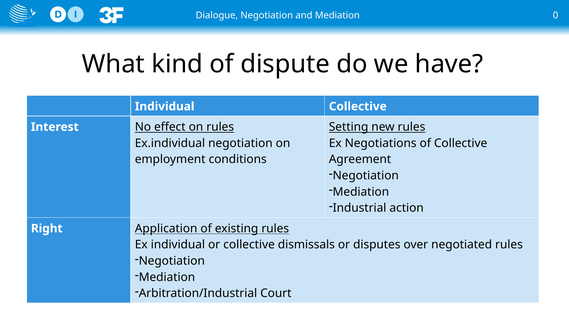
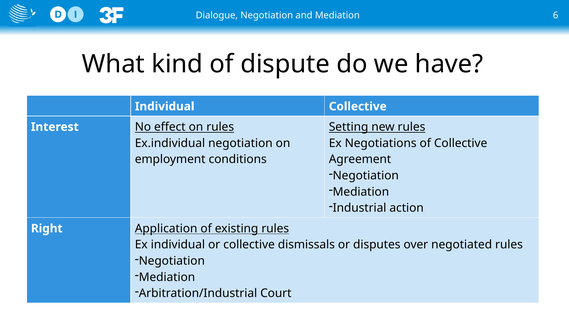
0: 0 -> 6
